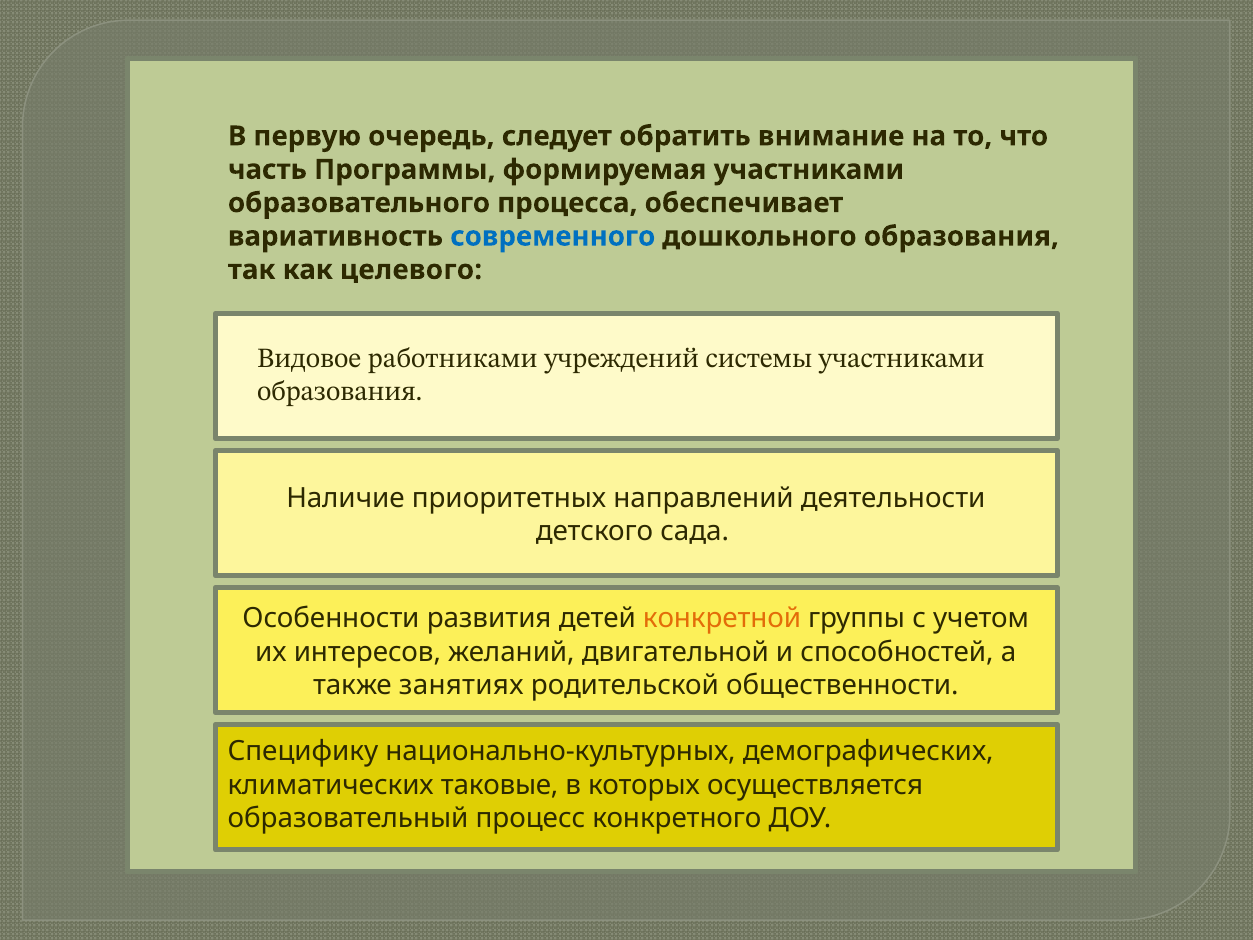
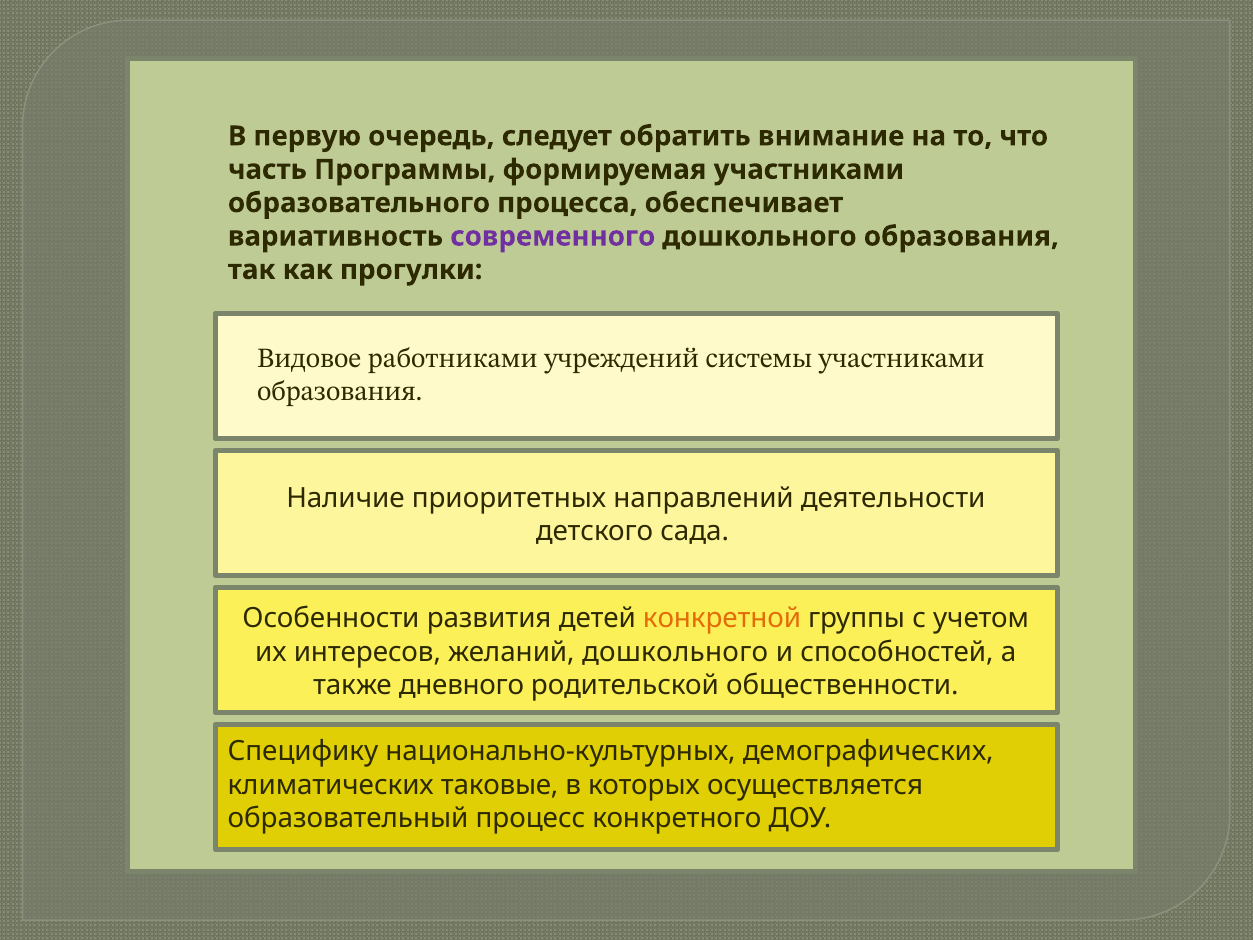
современного colour: blue -> purple
целевого: целевого -> прогулки
желаний двигательной: двигательной -> дошкольного
занятиях: занятиях -> дневного
